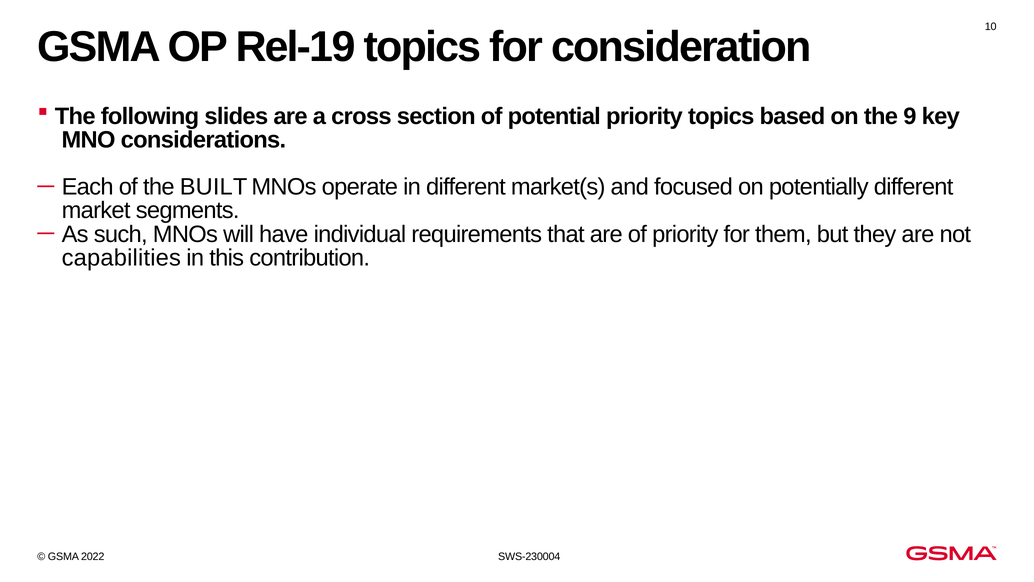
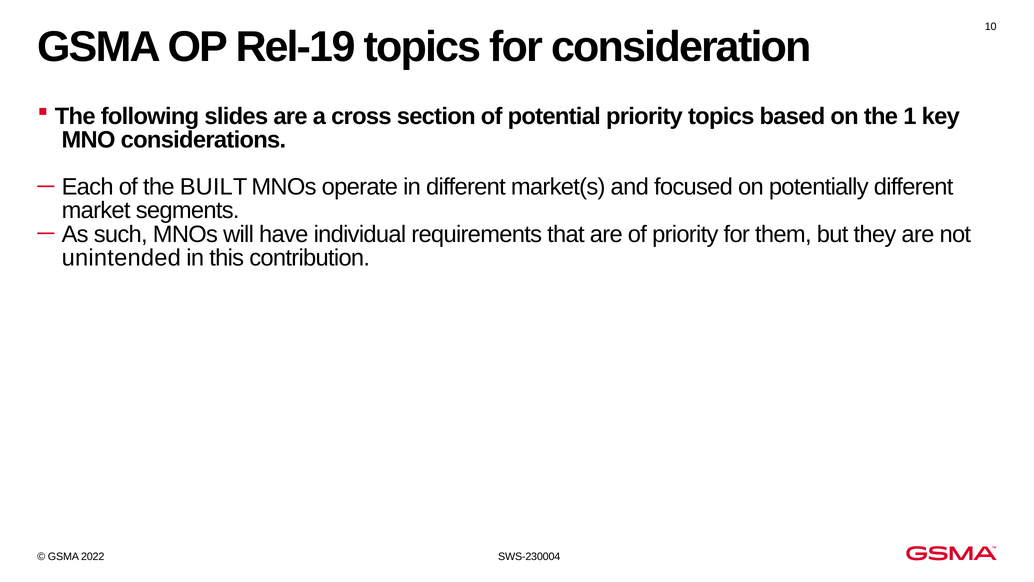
9: 9 -> 1
capabilities: capabilities -> unintended
